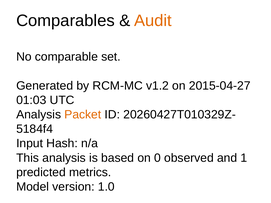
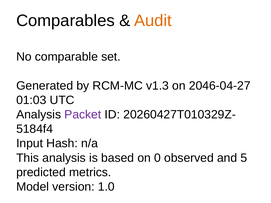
v1.2: v1.2 -> v1.3
2015-04-27: 2015-04-27 -> 2046-04-27
Packet colour: orange -> purple
1: 1 -> 5
